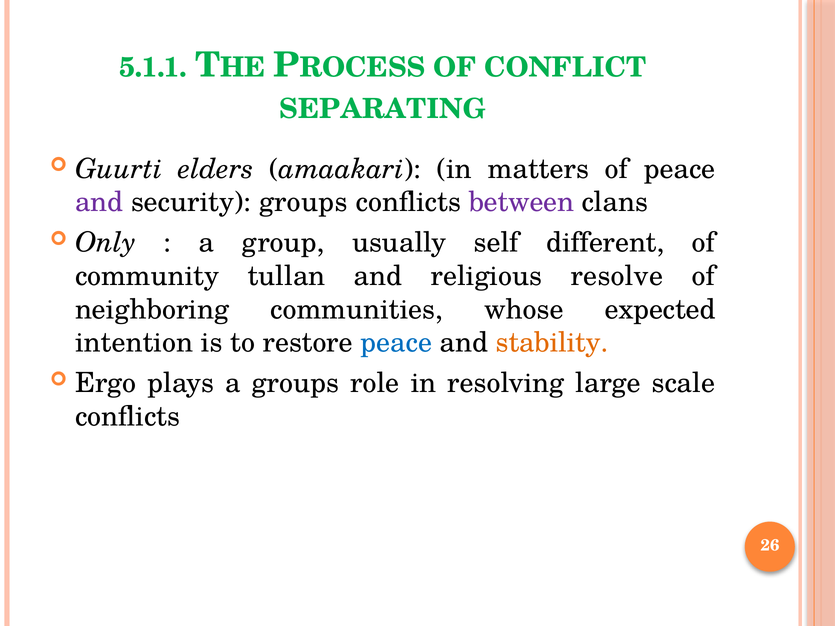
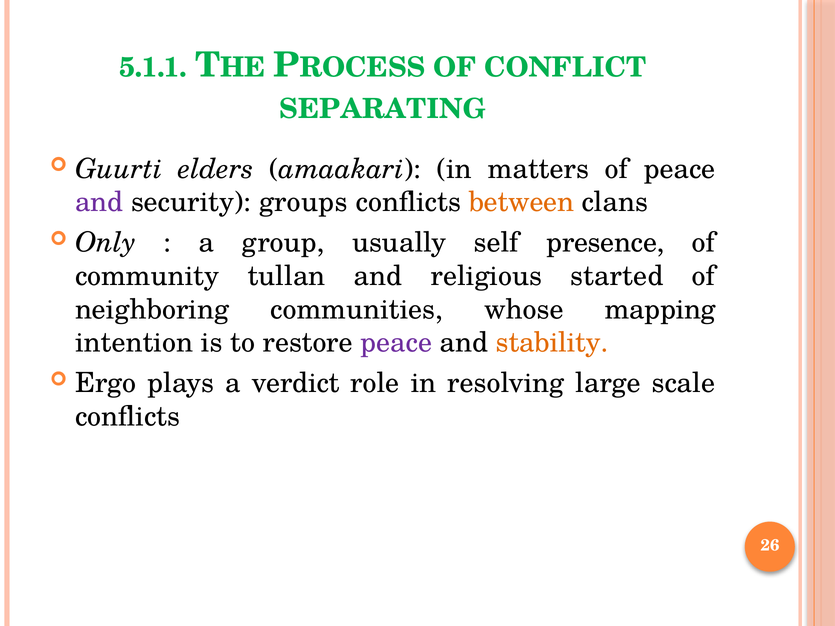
between colour: purple -> orange
different: different -> presence
resolve: resolve -> started
expected: expected -> mapping
peace at (396, 343) colour: blue -> purple
a groups: groups -> verdict
